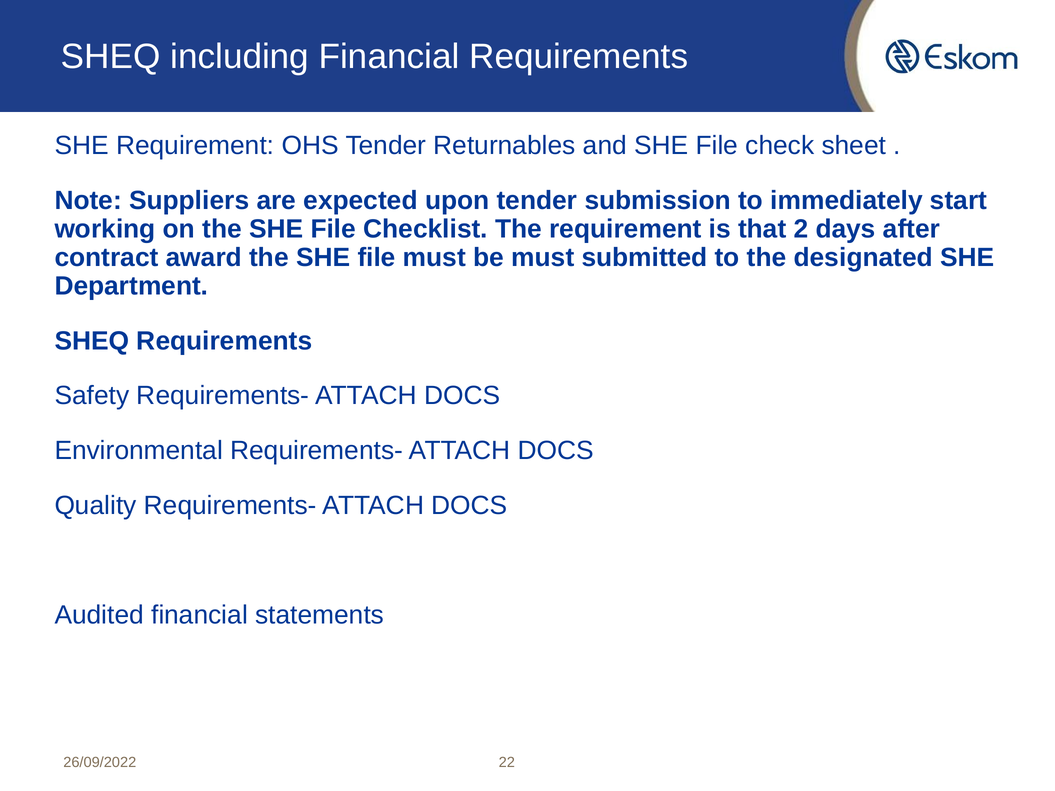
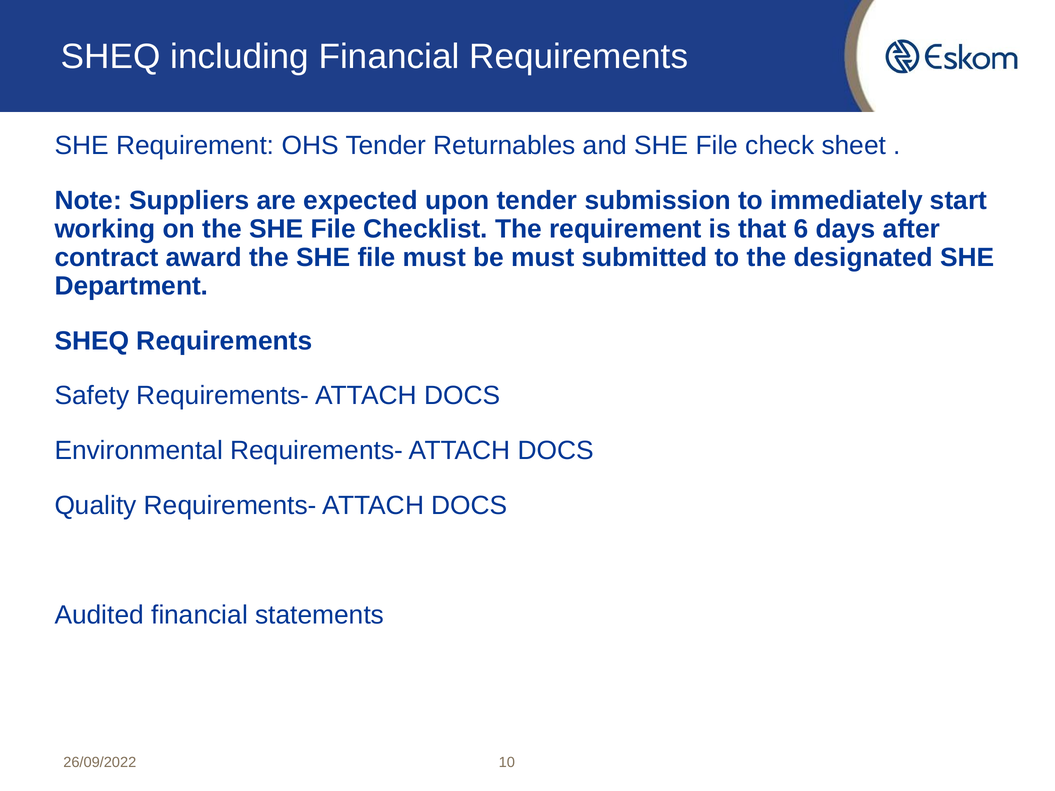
2: 2 -> 6
22: 22 -> 10
